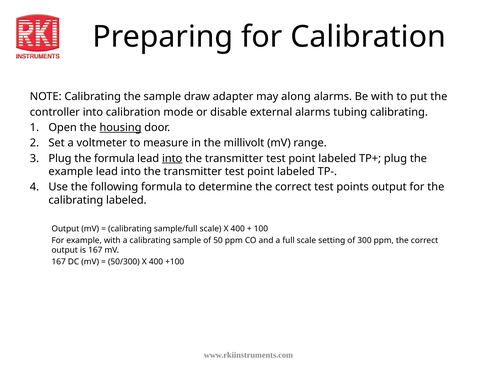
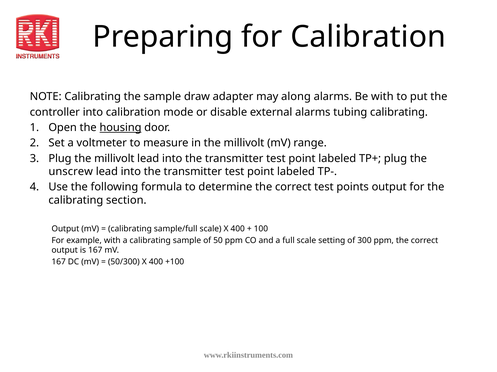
Plug the formula: formula -> millivolt
into at (172, 159) underline: present -> none
example at (71, 172): example -> unscrew
calibrating labeled: labeled -> section
